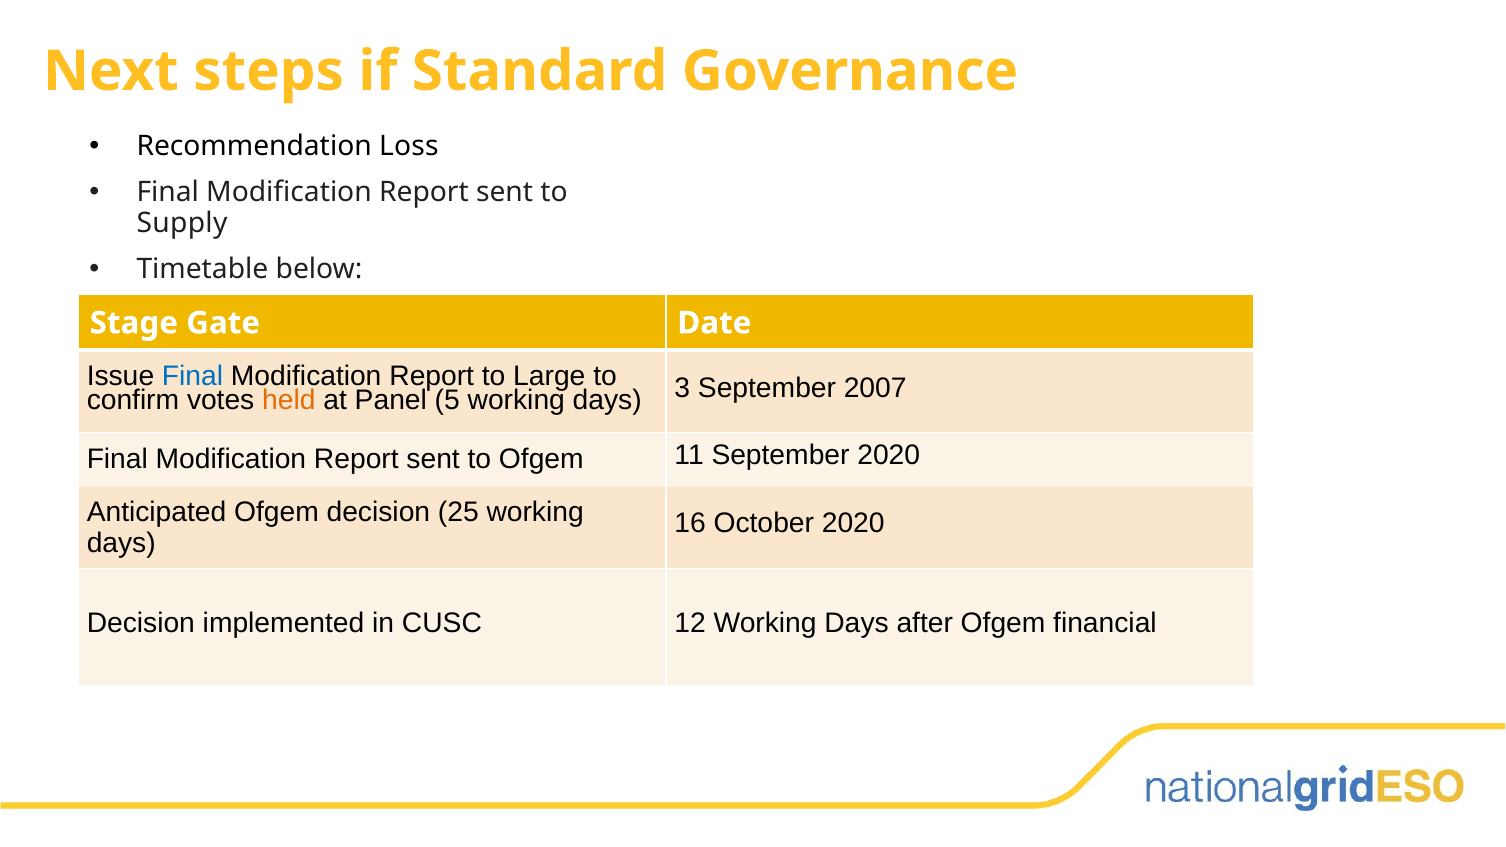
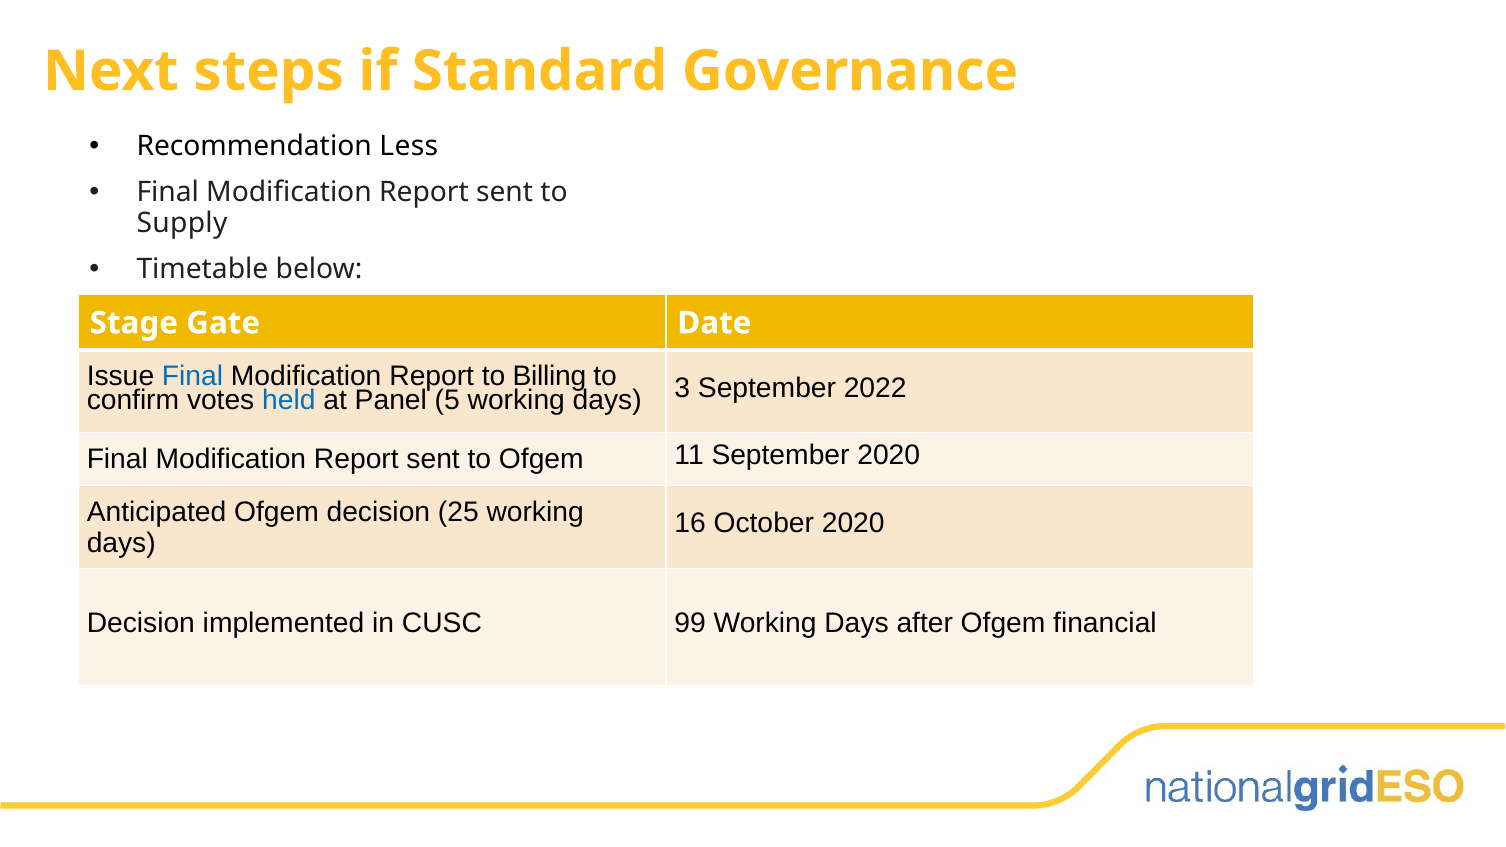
Loss: Loss -> Less
Large: Large -> Billing
held colour: orange -> blue
2007: 2007 -> 2022
12: 12 -> 99
